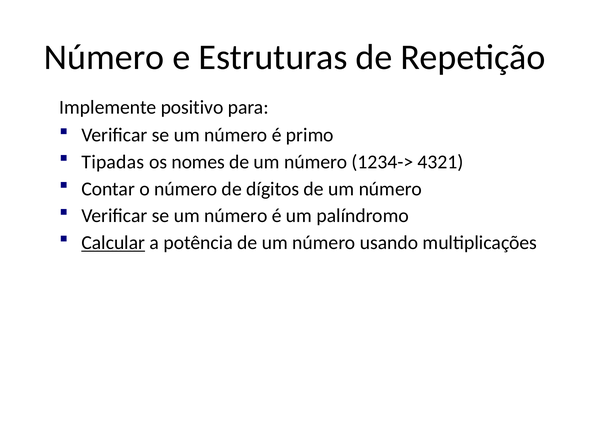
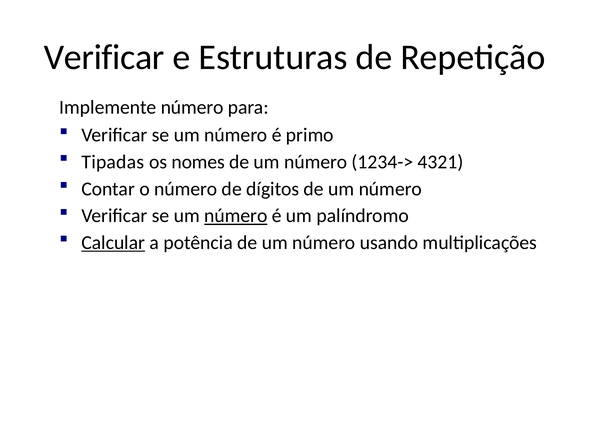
Número at (104, 57): Número -> Verificar
Implemente positivo: positivo -> número
número at (236, 216) underline: none -> present
